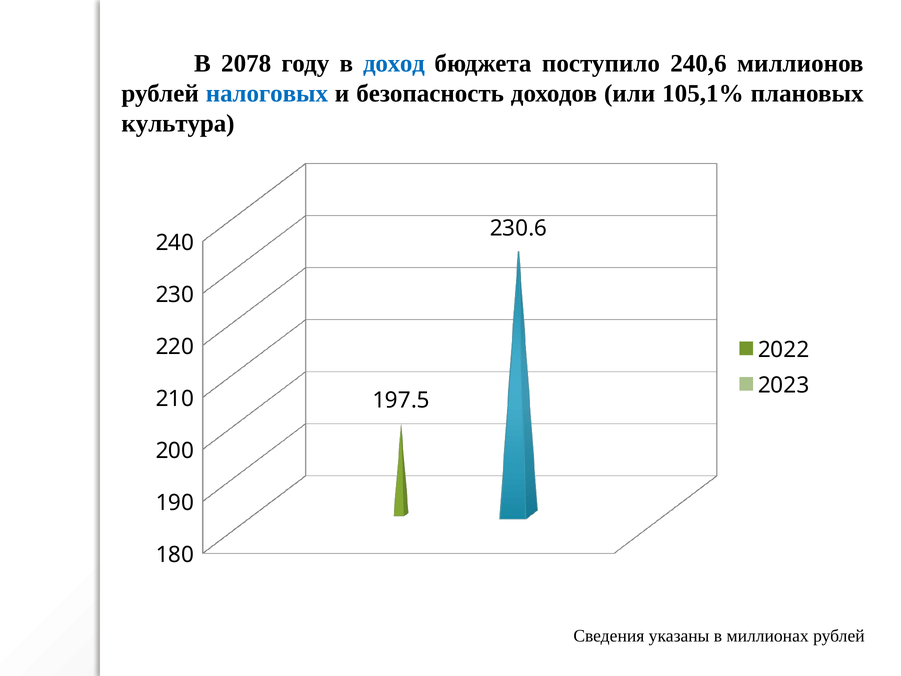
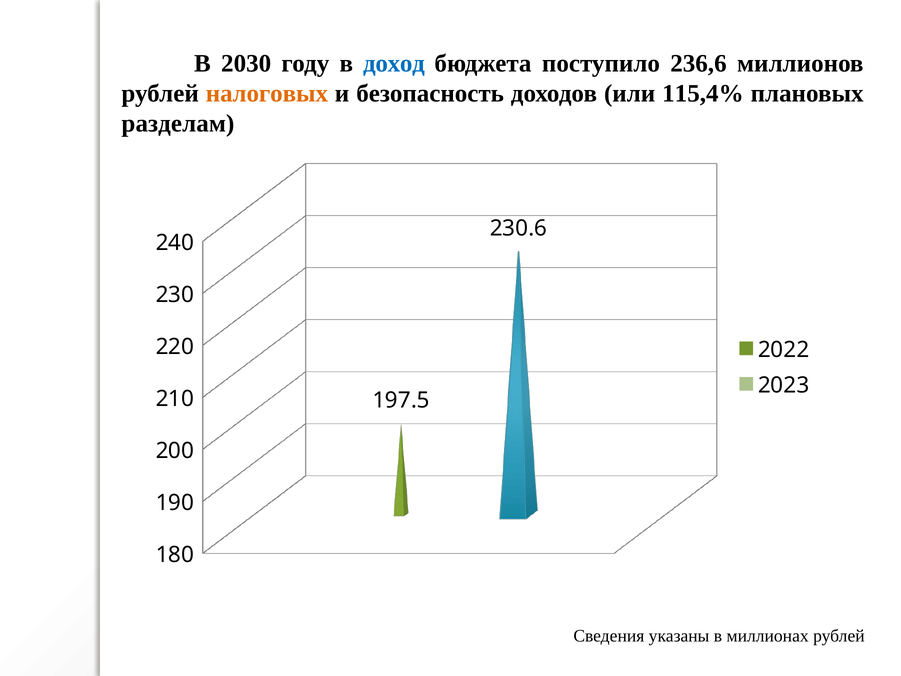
2078: 2078 -> 2030
240,6: 240,6 -> 236,6
налоговых colour: blue -> orange
105,1%: 105,1% -> 115,4%
культура: культура -> разделам
